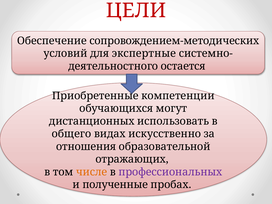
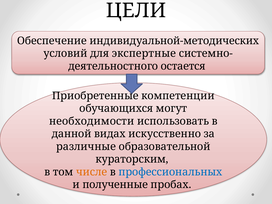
ЦЕЛИ colour: red -> black
сопровождением-методических: сопровождением-методических -> индивидуальной-методических
дистанционных: дистанционных -> необходимости
общего: общего -> данной
отношения: отношения -> различные
отражающих: отражающих -> кураторским
профессиональных colour: purple -> blue
